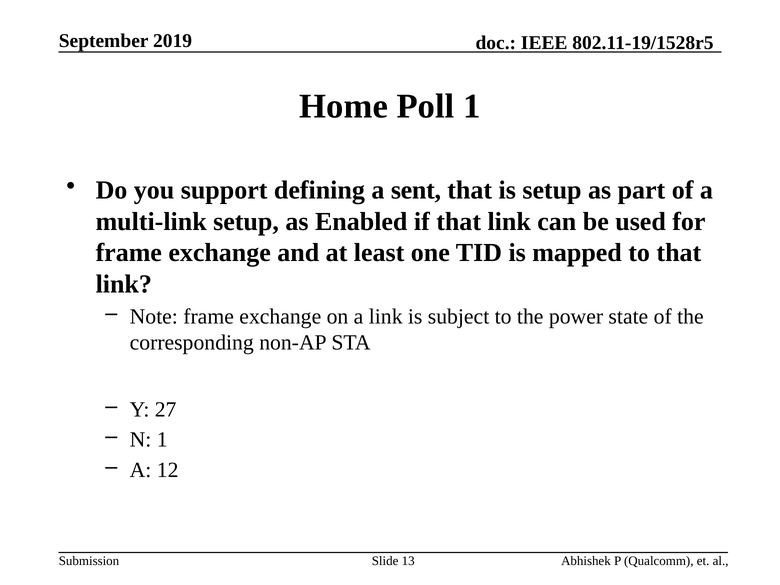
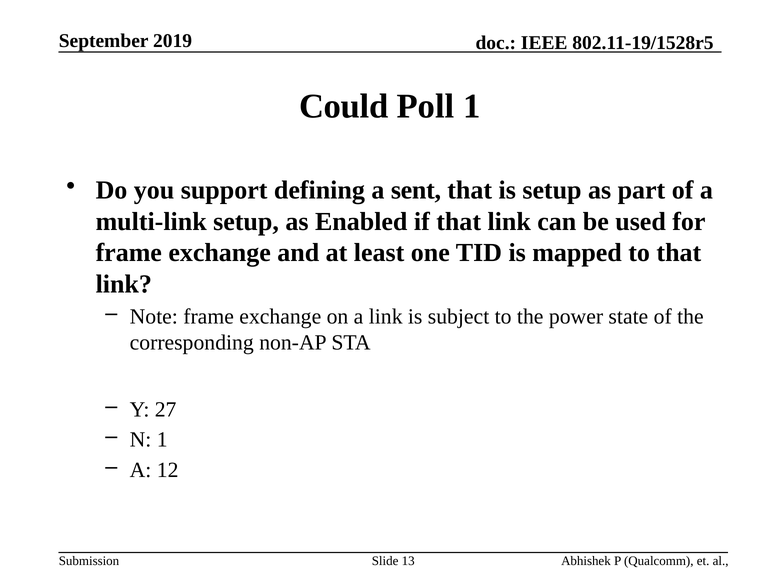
Home: Home -> Could
